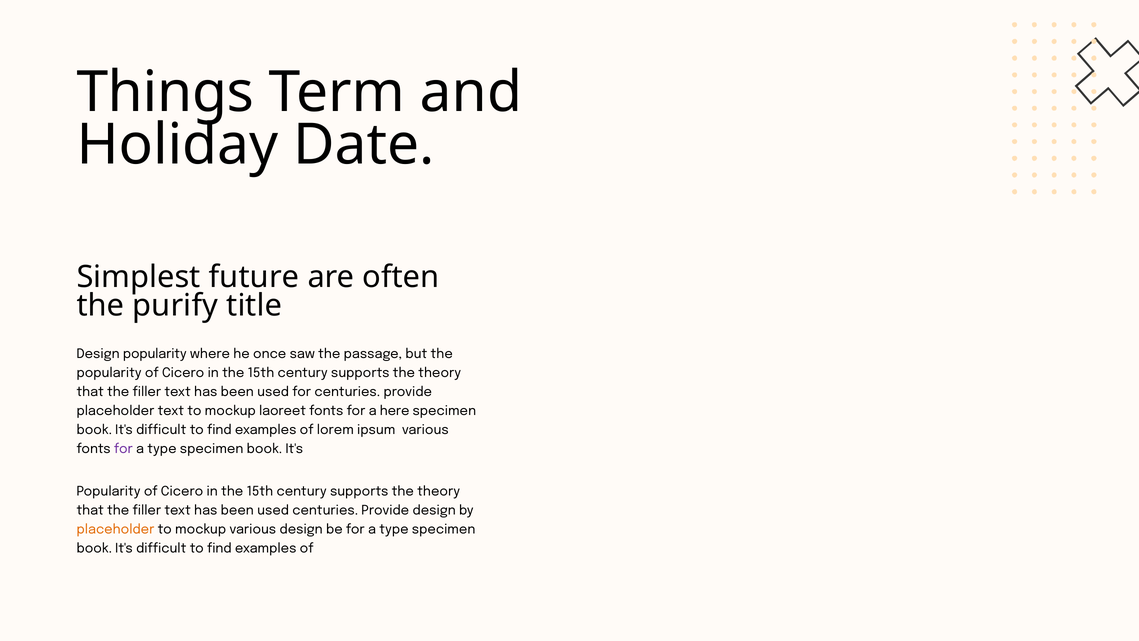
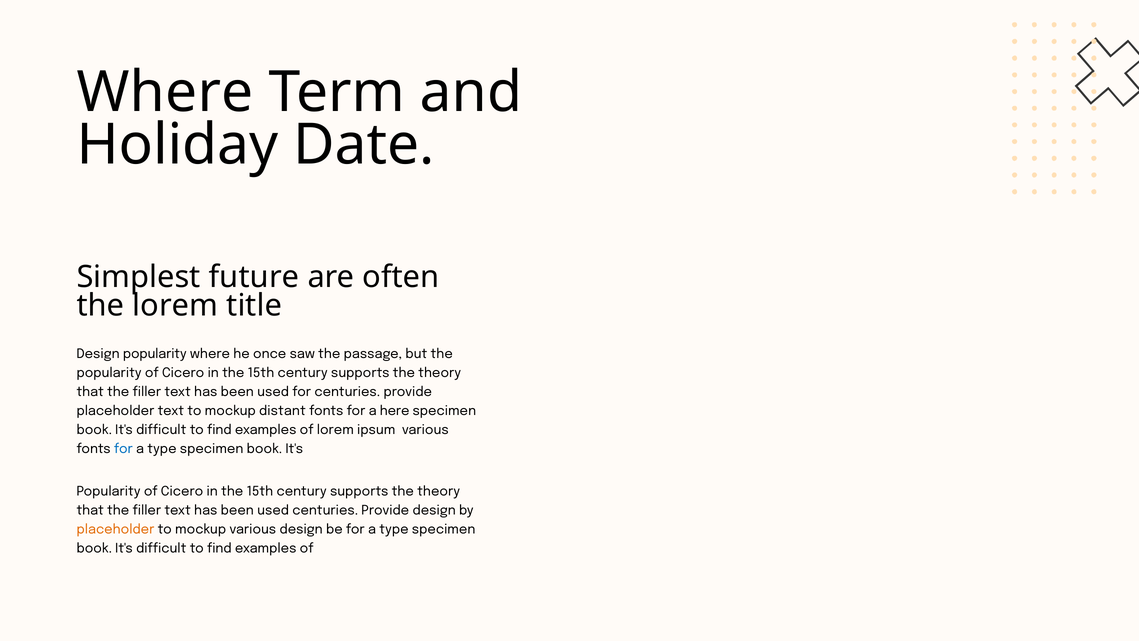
Things at (165, 92): Things -> Where
the purify: purify -> lorem
laoreet: laoreet -> distant
for at (123, 449) colour: purple -> blue
